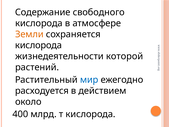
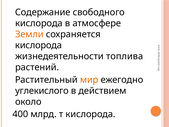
которой: которой -> топлива
мир colour: blue -> orange
расходуется: расходуется -> углекислого
